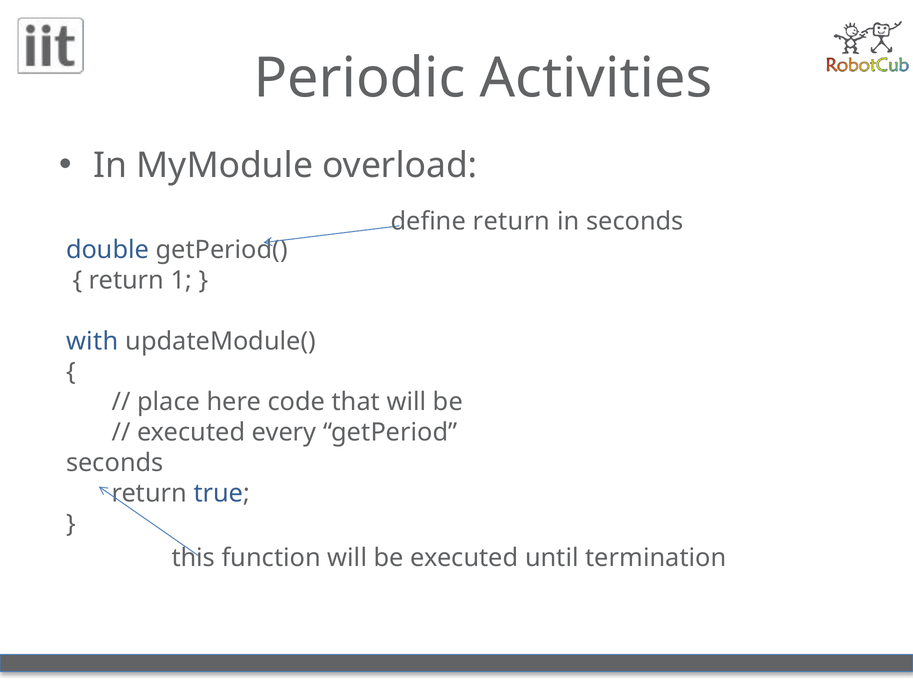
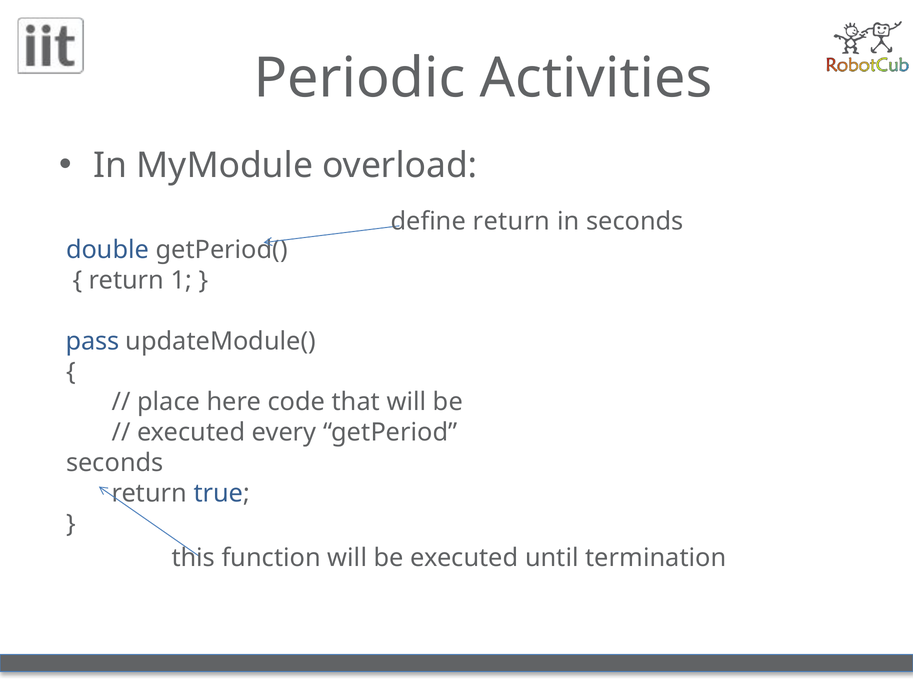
with: with -> pass
